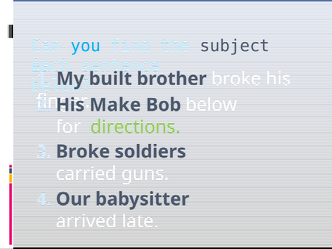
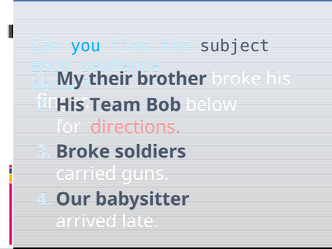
built: built -> their
Make: Make -> Team
directions colour: light green -> pink
